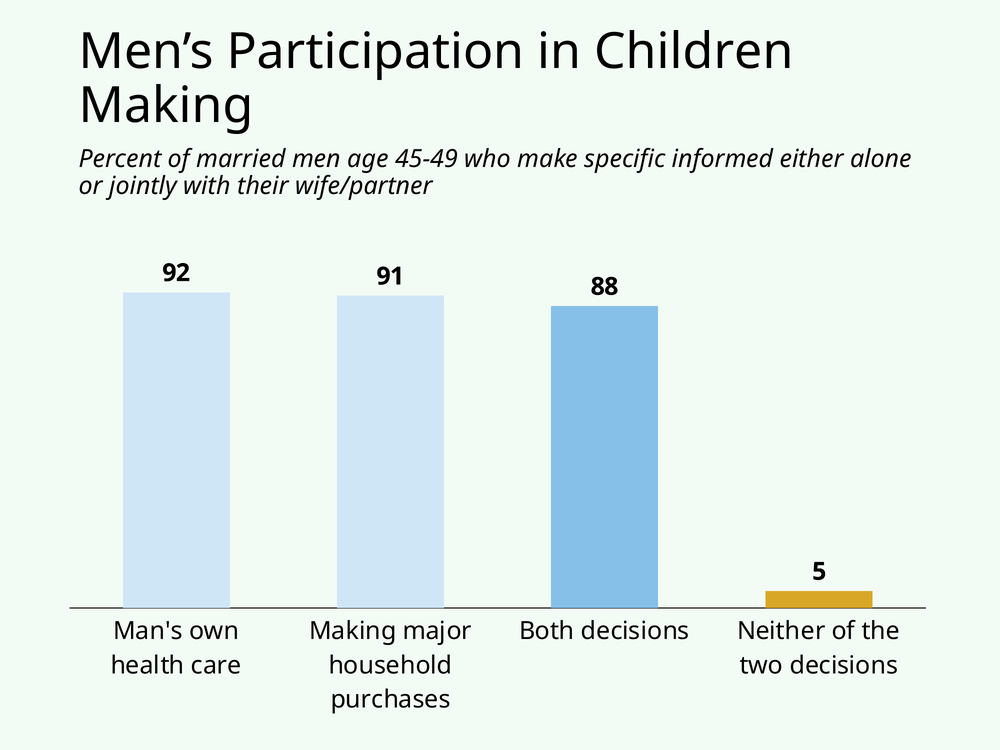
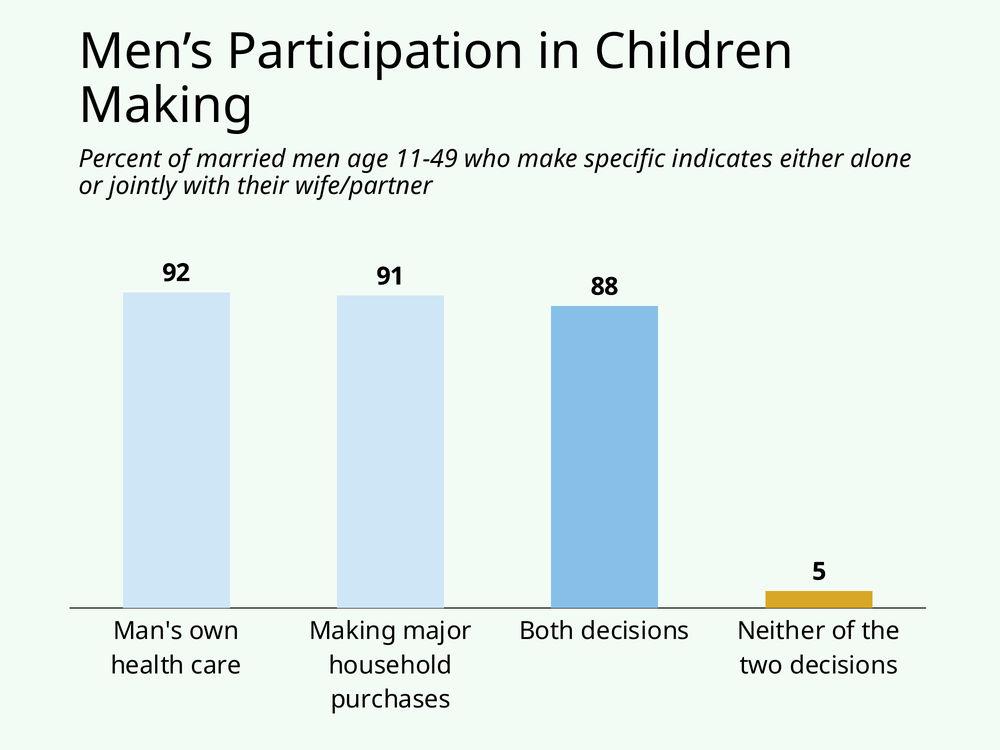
45-49: 45-49 -> 11-49
informed: informed -> indicates
